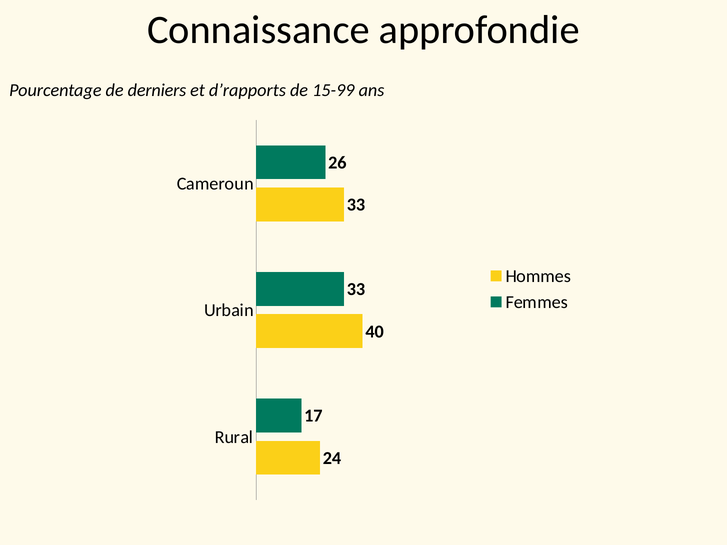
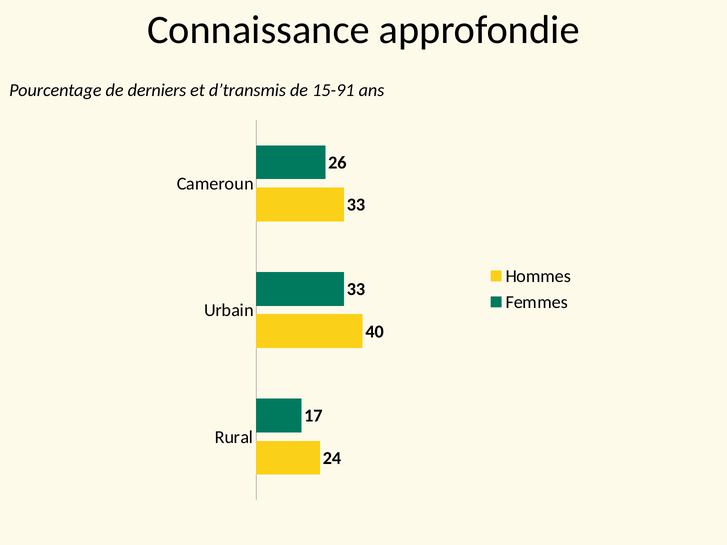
d’rapports: d’rapports -> d’transmis
15-99: 15-99 -> 15-91
